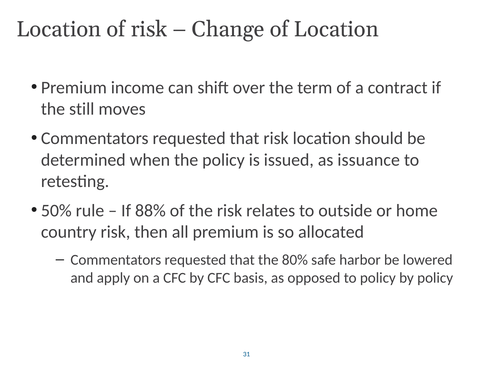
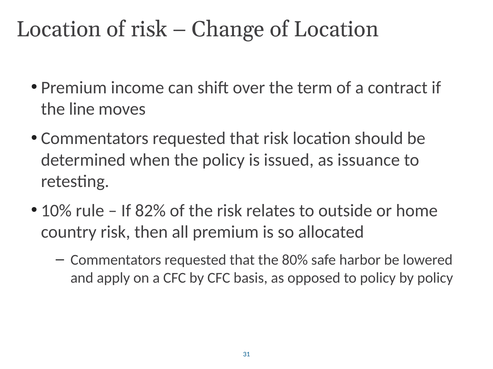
still: still -> line
50%: 50% -> 10%
88%: 88% -> 82%
